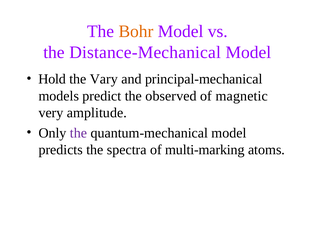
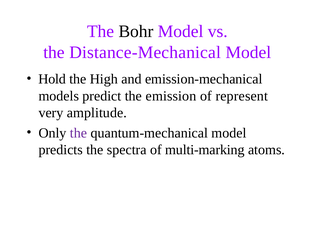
Bohr colour: orange -> black
Vary: Vary -> High
principal-mechanical: principal-mechanical -> emission-mechanical
observed: observed -> emission
magnetic: magnetic -> represent
